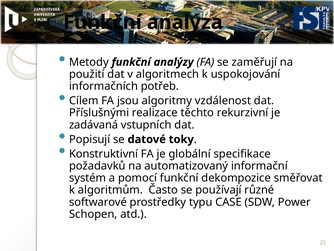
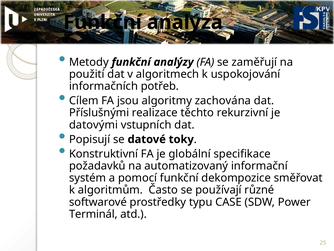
vzdálenost: vzdálenost -> zachována
zadávaná: zadávaná -> datovými
Schopen: Schopen -> Terminál
